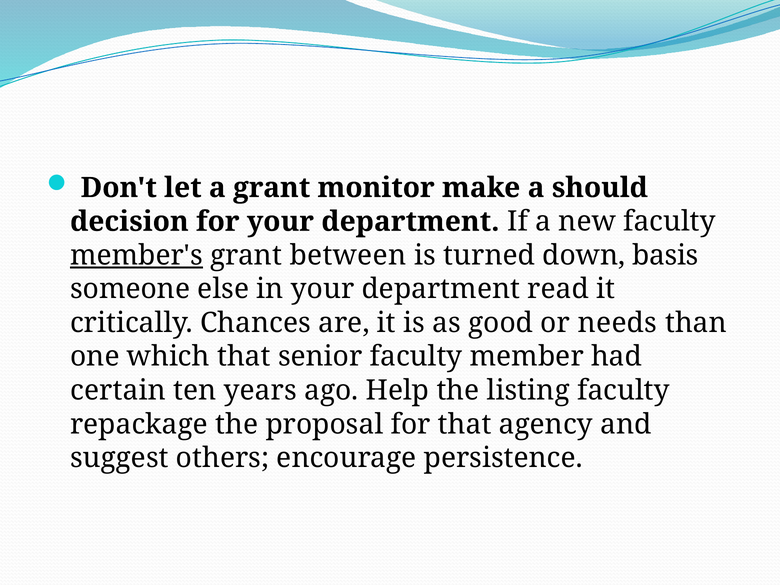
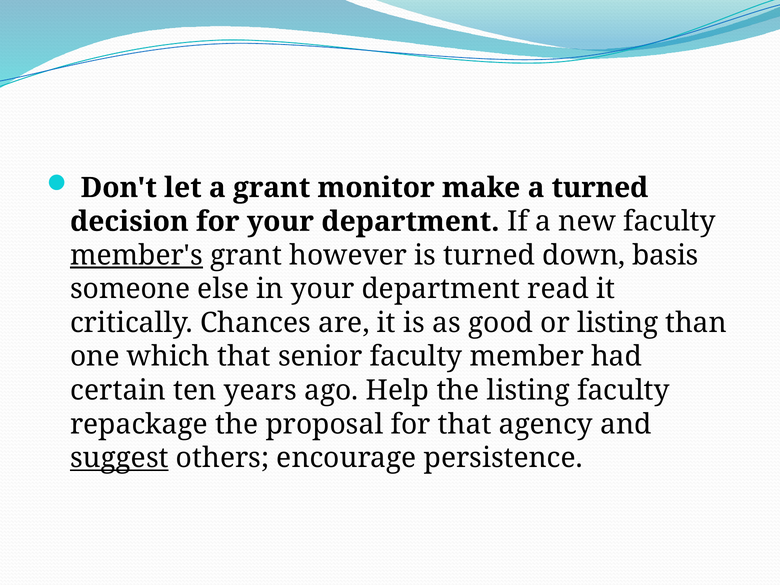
a should: should -> turned
between: between -> however
or needs: needs -> listing
suggest underline: none -> present
